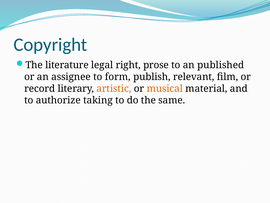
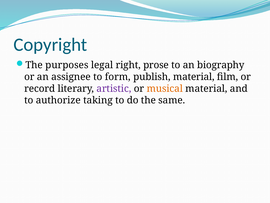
literature: literature -> purposes
published: published -> biography
publish relevant: relevant -> material
artistic colour: orange -> purple
